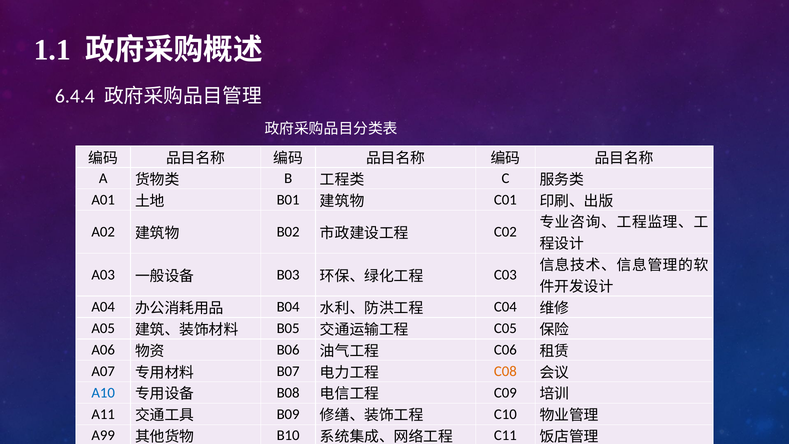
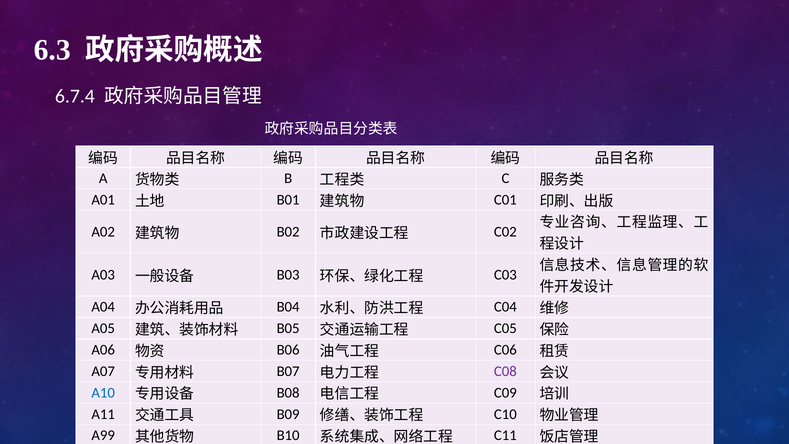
1.1: 1.1 -> 6.3
6.4.4: 6.4.4 -> 6.7.4
C08 colour: orange -> purple
